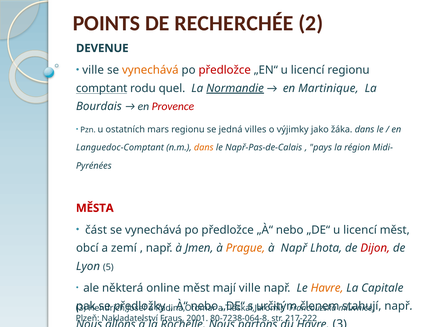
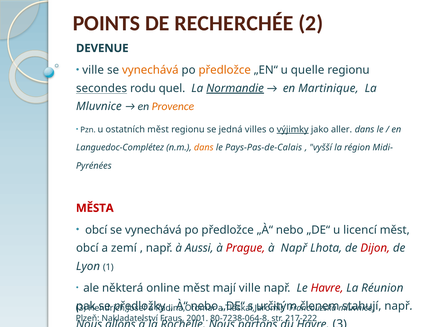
předložce at (225, 70) colour: red -> orange
„EN“ u licencí: licencí -> quelle
comptant: comptant -> secondes
Bourdais at (99, 106): Bourdais -> Mluvnice
Provence colour: red -> orange
ostatních mars: mars -> měst
výjimky underline: none -> present
žáka: žáka -> aller
Languedoc-Comptant: Languedoc-Comptant -> Languedoc-Complétez
Např-Pas-de-Calais: Např-Pas-de-Calais -> Pays-Pas-de-Calais
pays: pays -> vyšší
část at (96, 230): část -> obcí
Jmen: Jmen -> Aussi
Prague colour: orange -> red
5: 5 -> 1
Havre at (327, 288) colour: orange -> red
Capitale: Capitale -> Réunion
